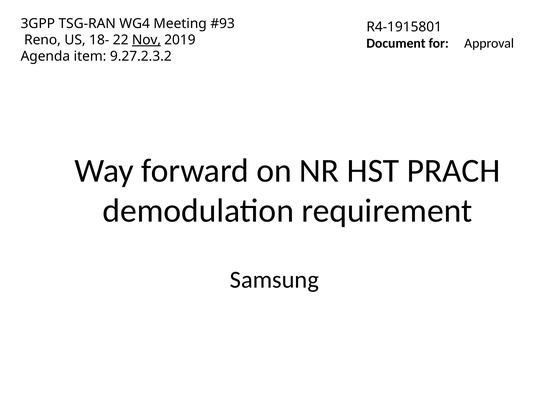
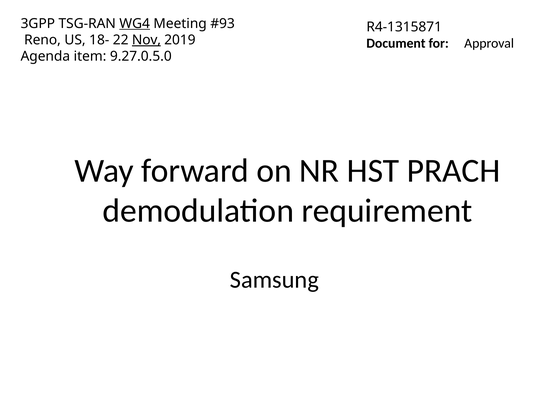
WG4 underline: none -> present
R4-1915801: R4-1915801 -> R4-1315871
9.27.2.3.2: 9.27.2.3.2 -> 9.27.0.5.0
